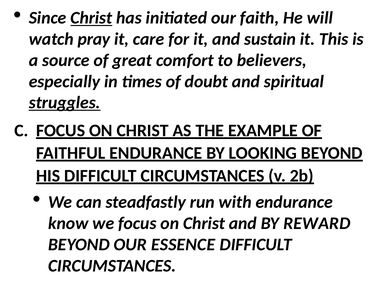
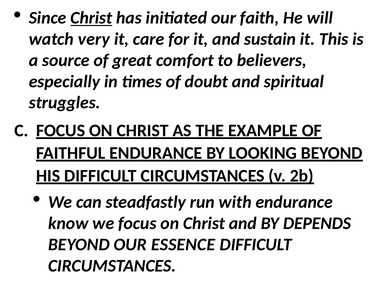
pray: pray -> very
struggles underline: present -> none
REWARD: REWARD -> DEPENDS
